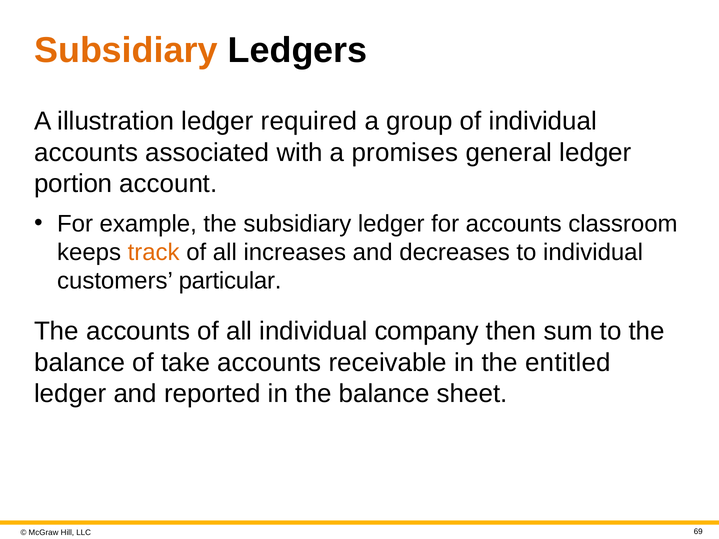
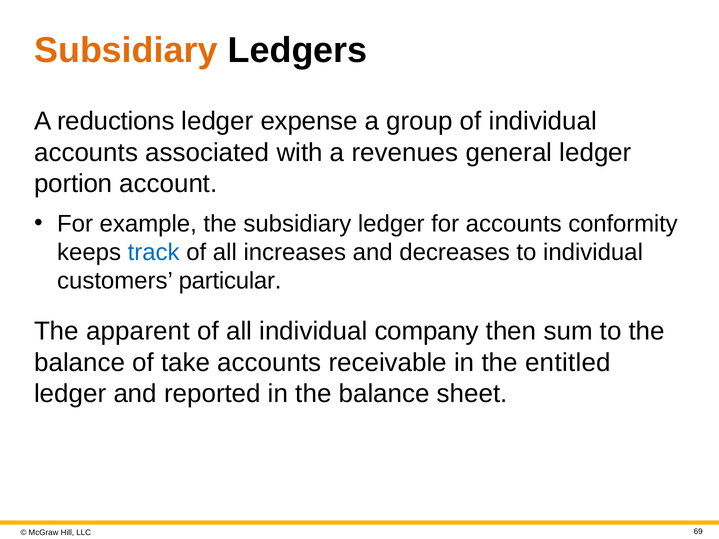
illustration: illustration -> reductions
required: required -> expense
promises: promises -> revenues
classroom: classroom -> conformity
track colour: orange -> blue
The accounts: accounts -> apparent
